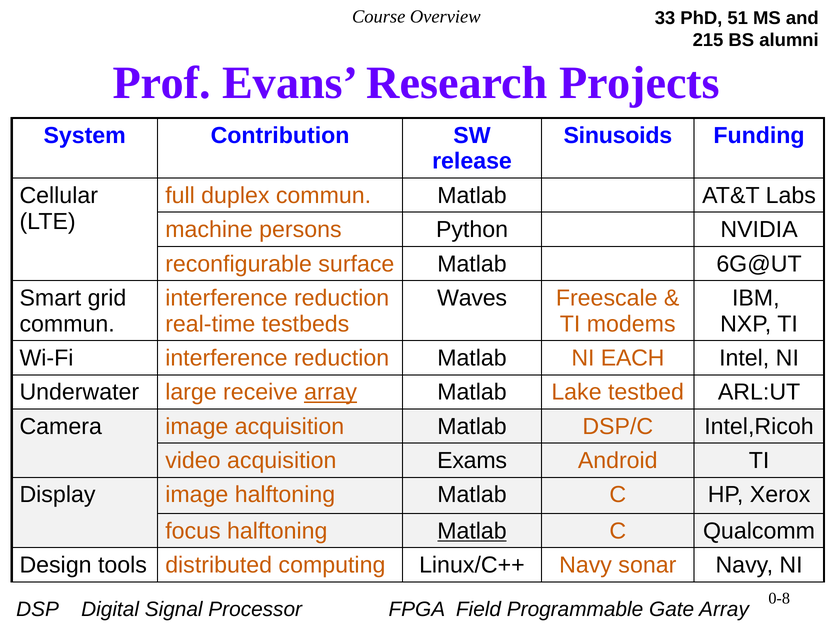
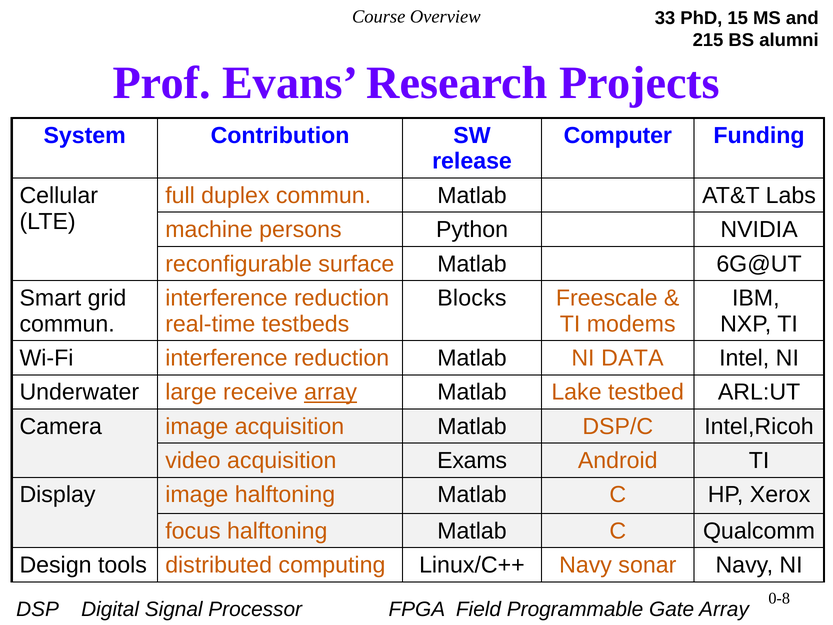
51: 51 -> 15
Sinusoids: Sinusoids -> Computer
Waves: Waves -> Blocks
EACH: EACH -> DATA
Matlab at (472, 531) underline: present -> none
